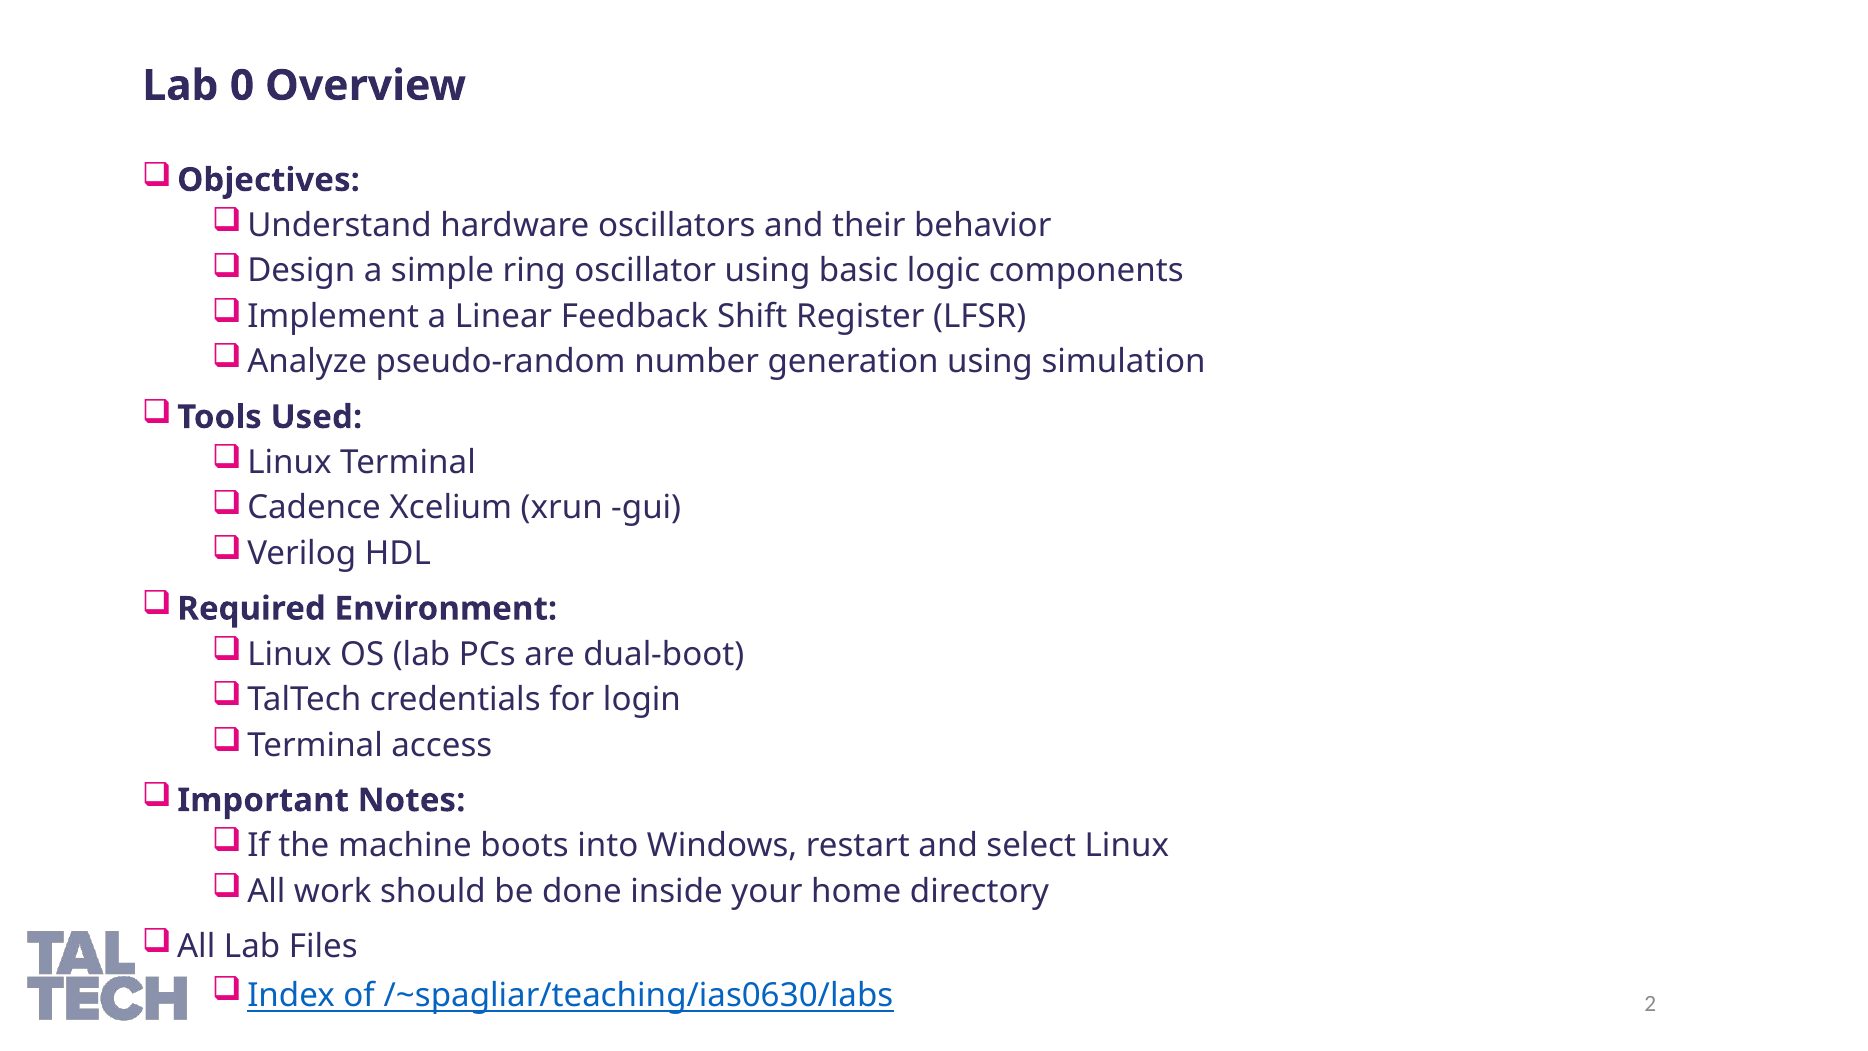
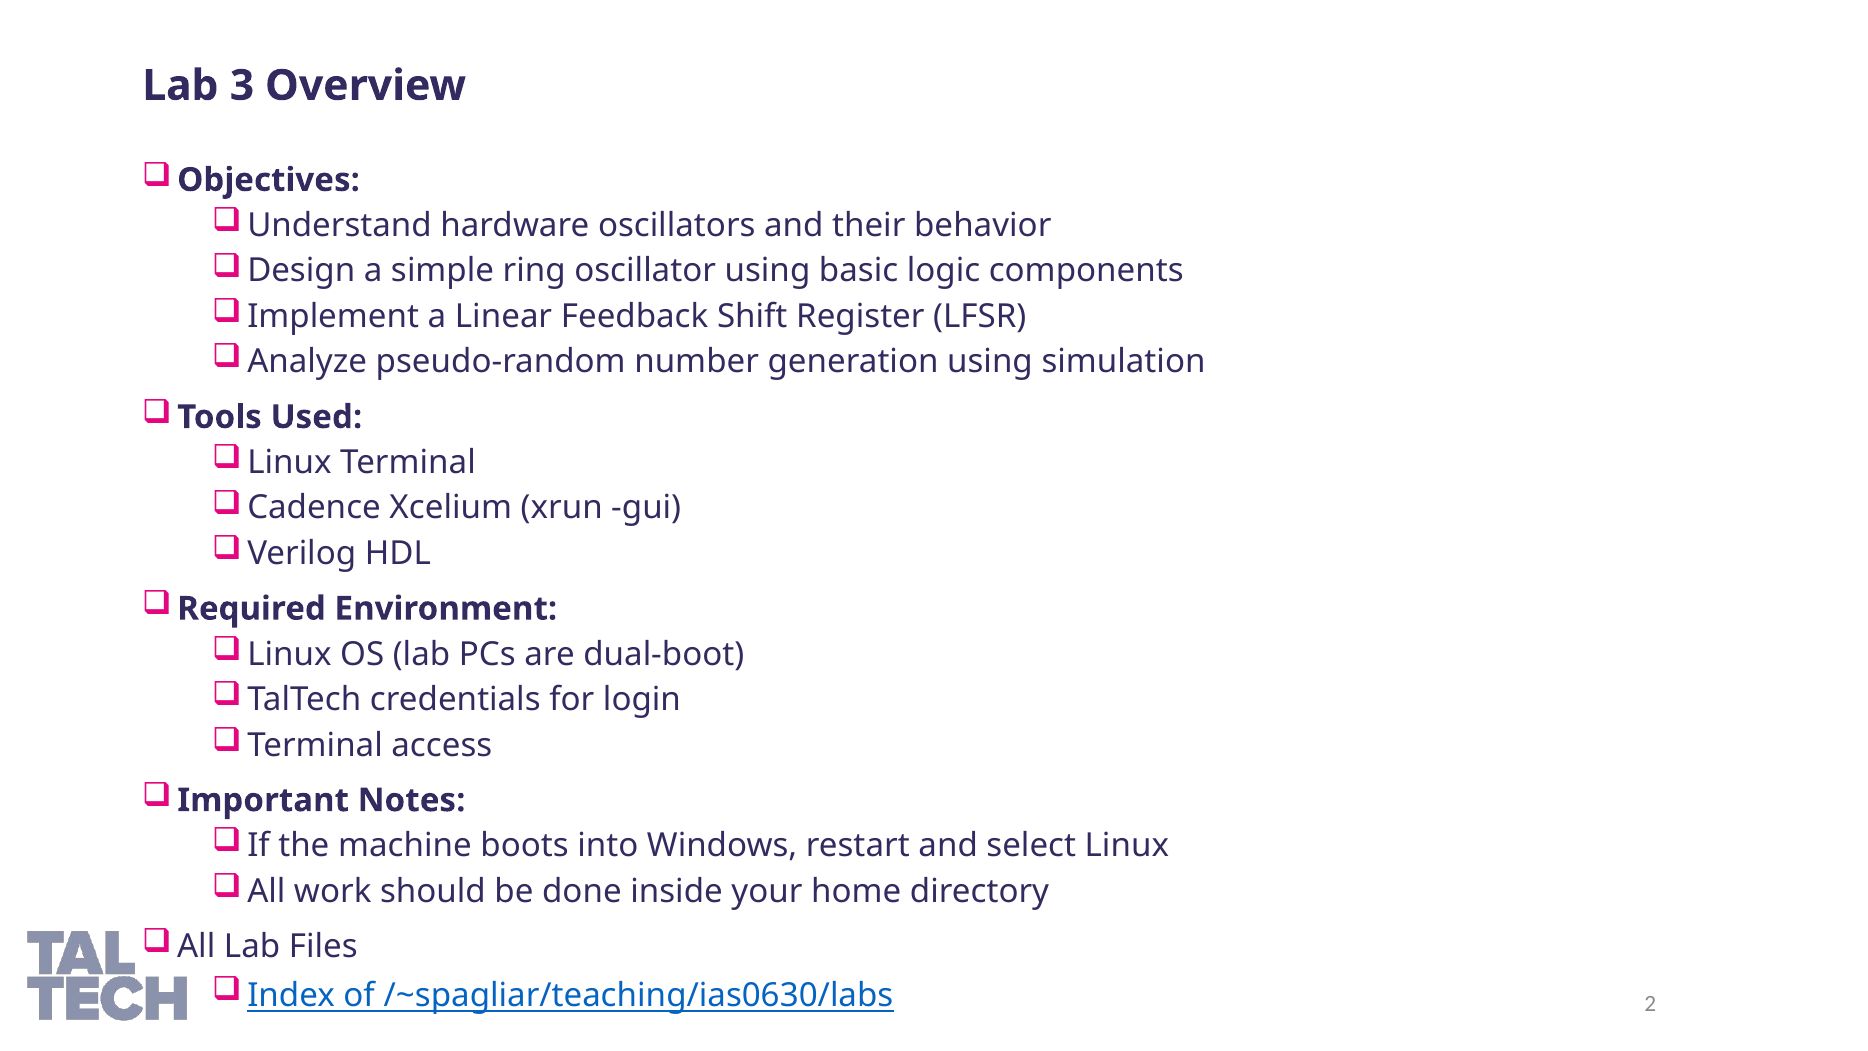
0: 0 -> 3
